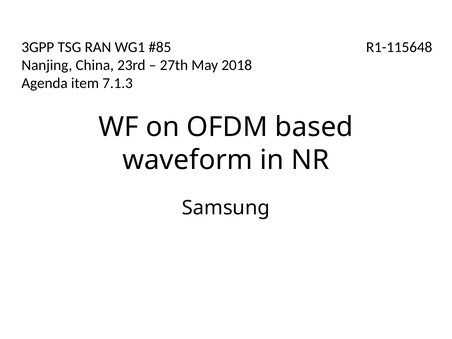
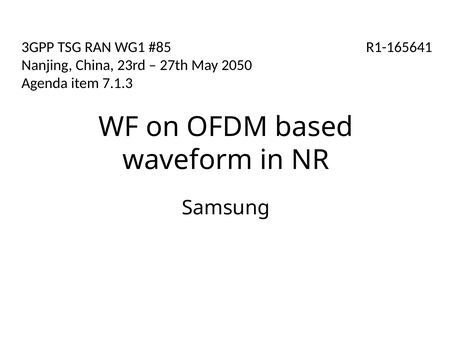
R1-115648: R1-115648 -> R1-165641
2018: 2018 -> 2050
